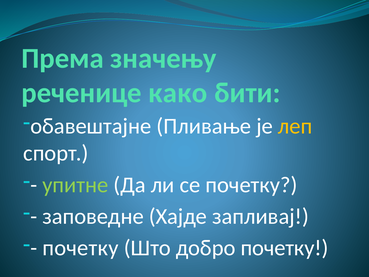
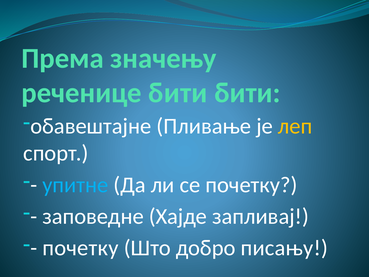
реченице како: како -> бити
упитне colour: light green -> light blue
добро почетку: почетку -> писању
